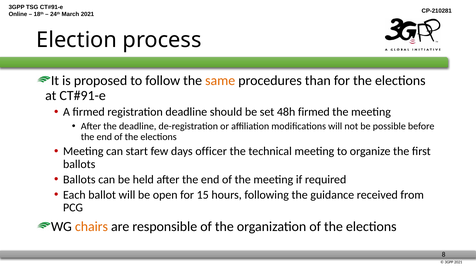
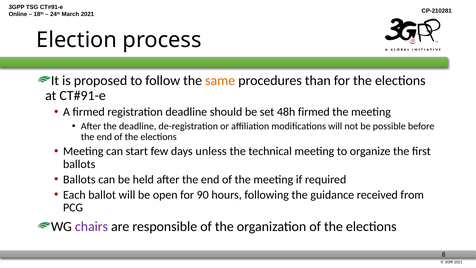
officer: officer -> unless
15: 15 -> 90
chairs colour: orange -> purple
